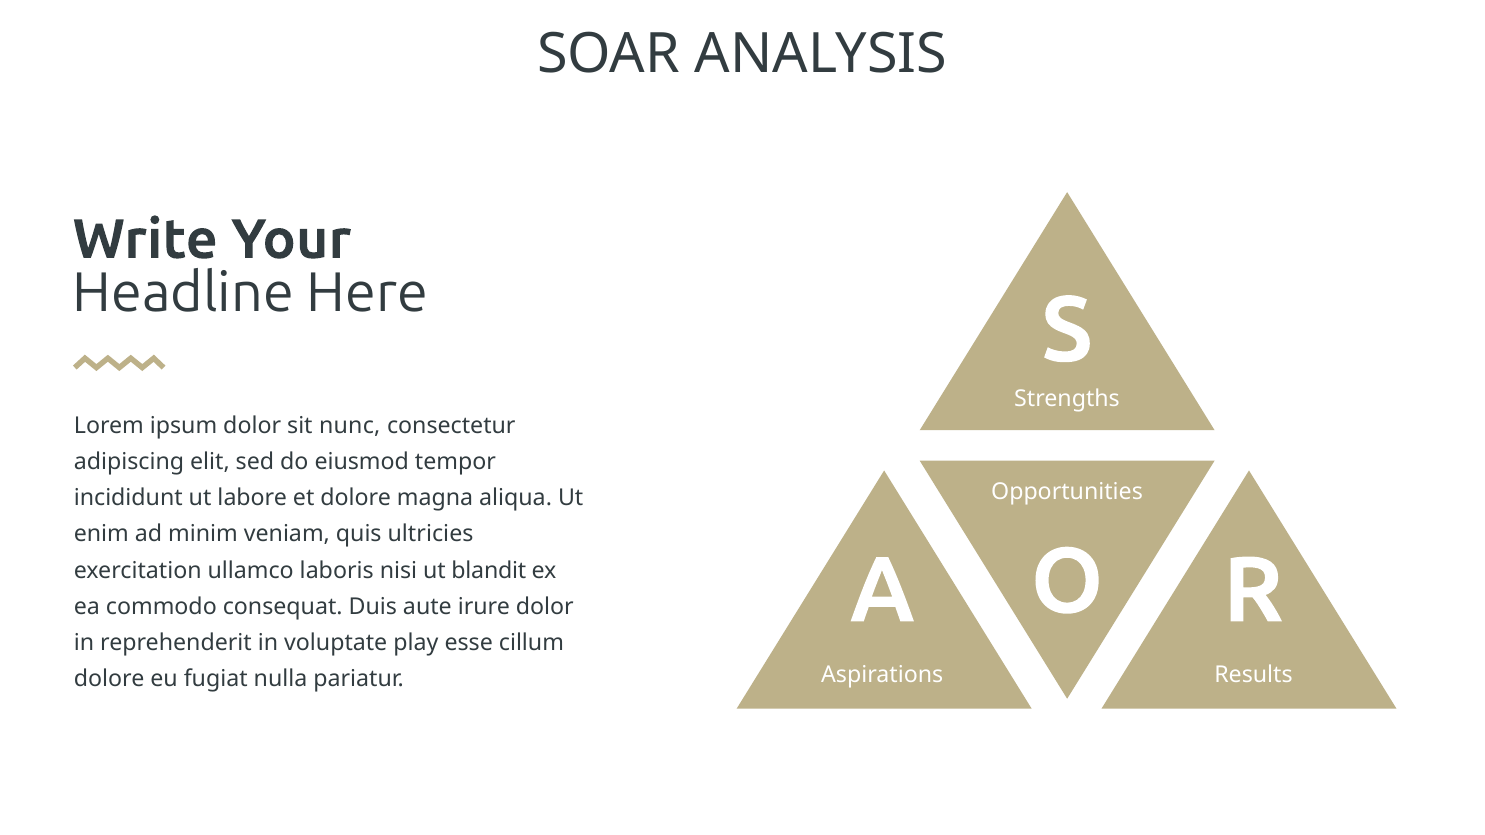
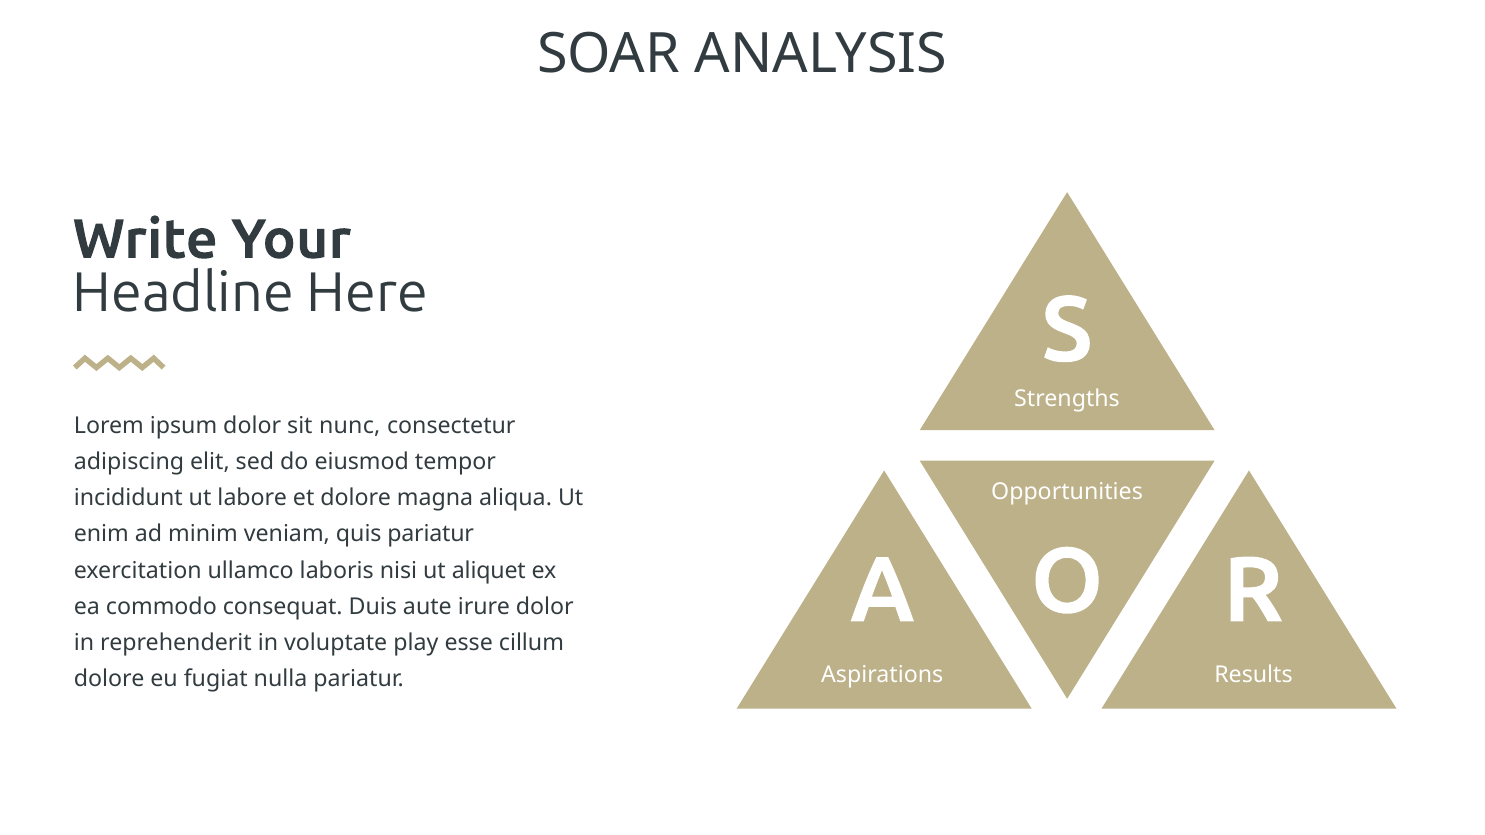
quis ultricies: ultricies -> pariatur
blandit: blandit -> aliquet
